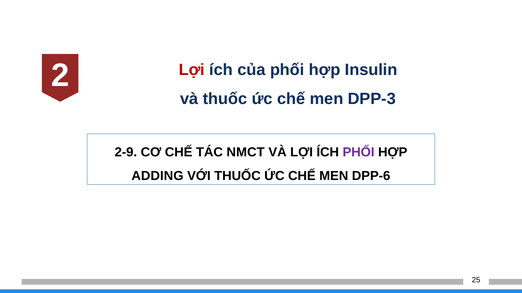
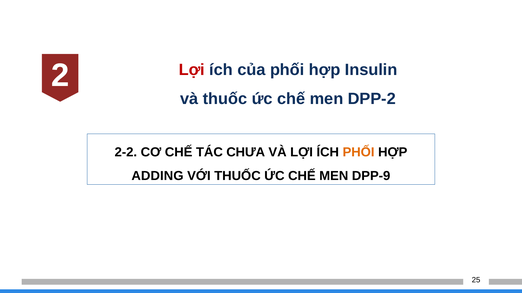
DPP-3: DPP-3 -> DPP-2
2-9: 2-9 -> 2-2
NMCT: NMCT -> CHƯA
PHỐI at (359, 153) colour: purple -> orange
DPP-6: DPP-6 -> DPP-9
